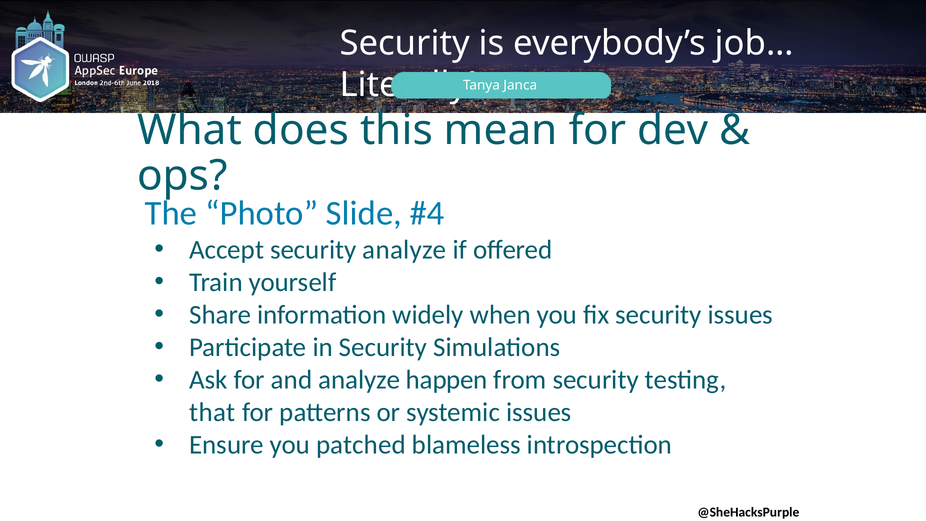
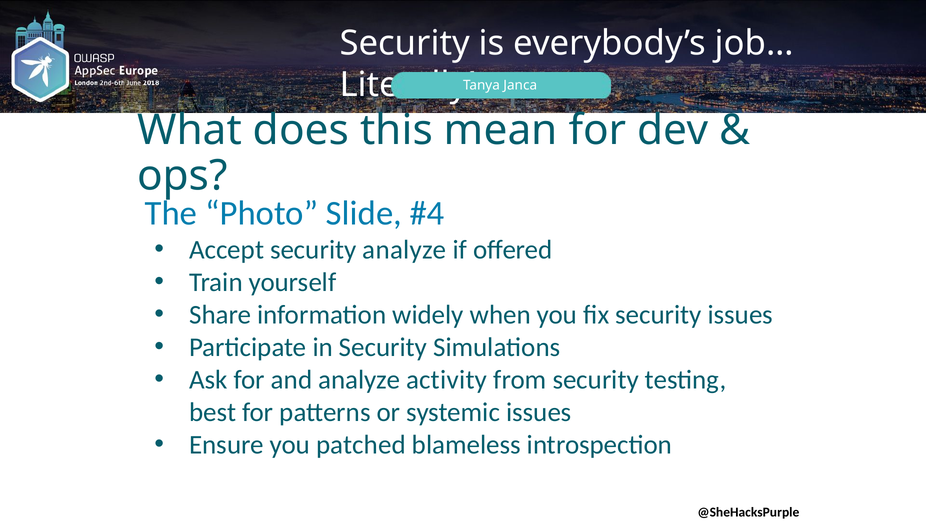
happen: happen -> activity
that: that -> best
